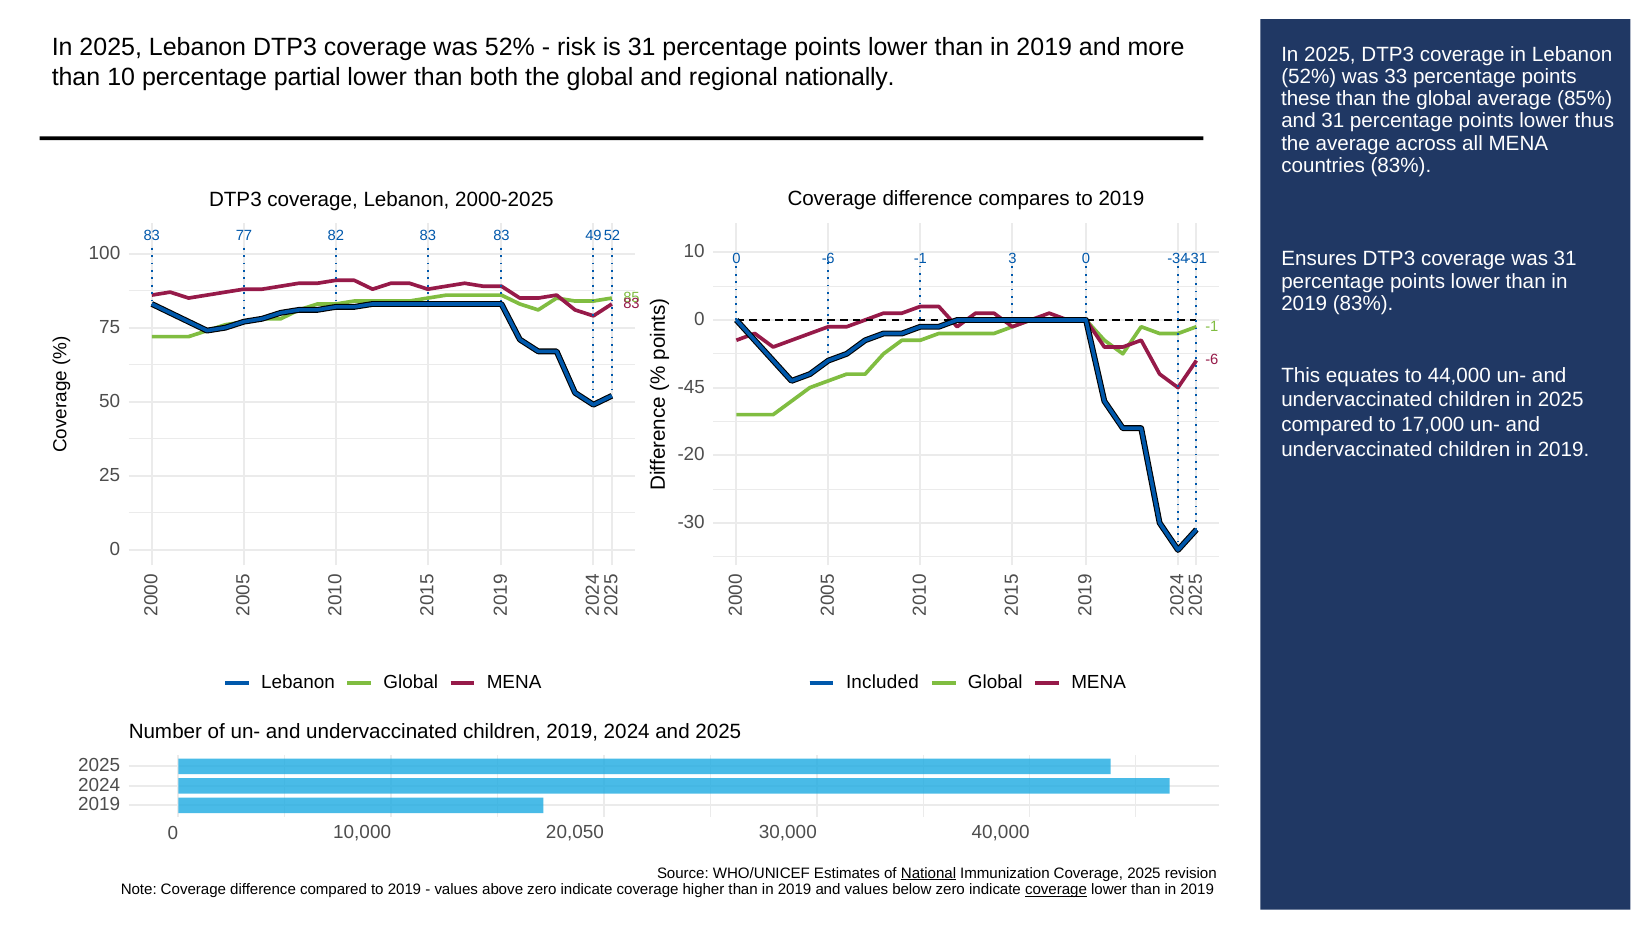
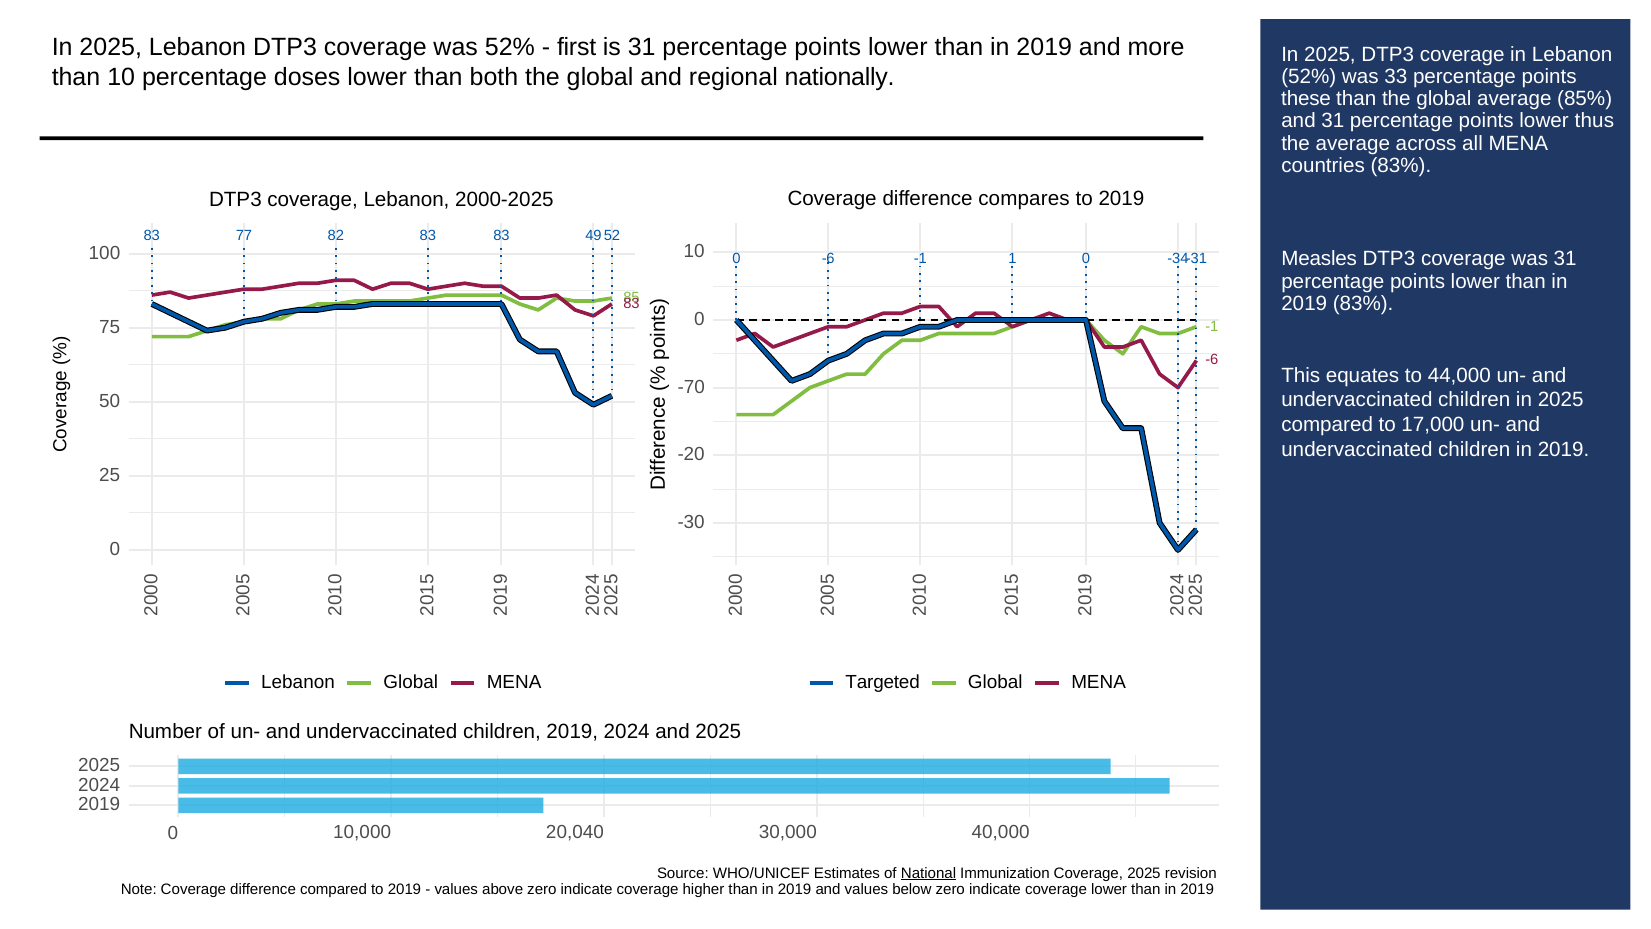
risk: risk -> first
partial: partial -> doses
Ensures: Ensures -> Measles
-1 3: 3 -> 1
-45: -45 -> -70
Included: Included -> Targeted
20,050: 20,050 -> 20,040
coverage at (1056, 889) underline: present -> none
